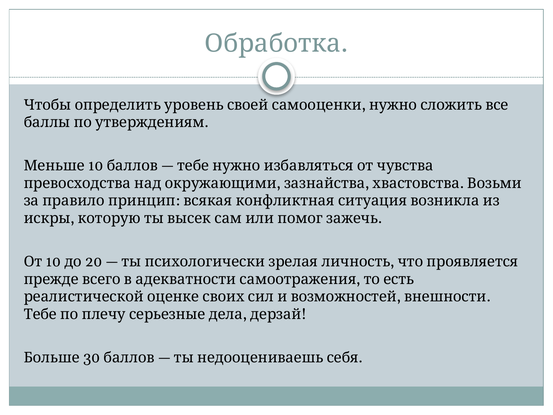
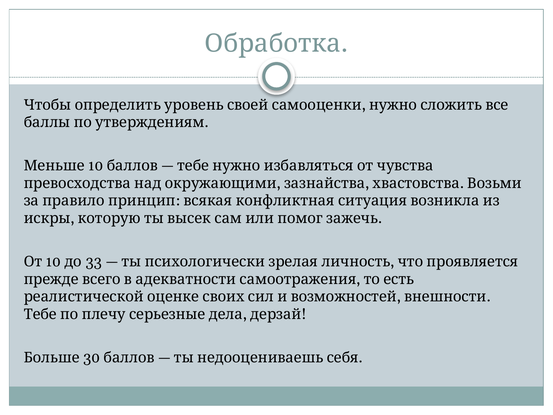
20: 20 -> 33
